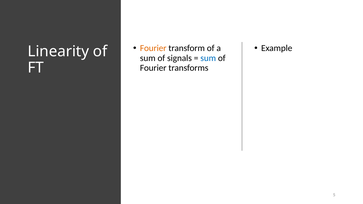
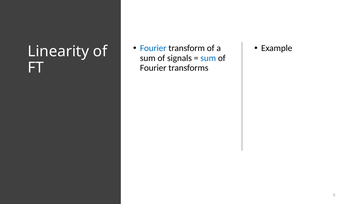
Fourier at (153, 48) colour: orange -> blue
